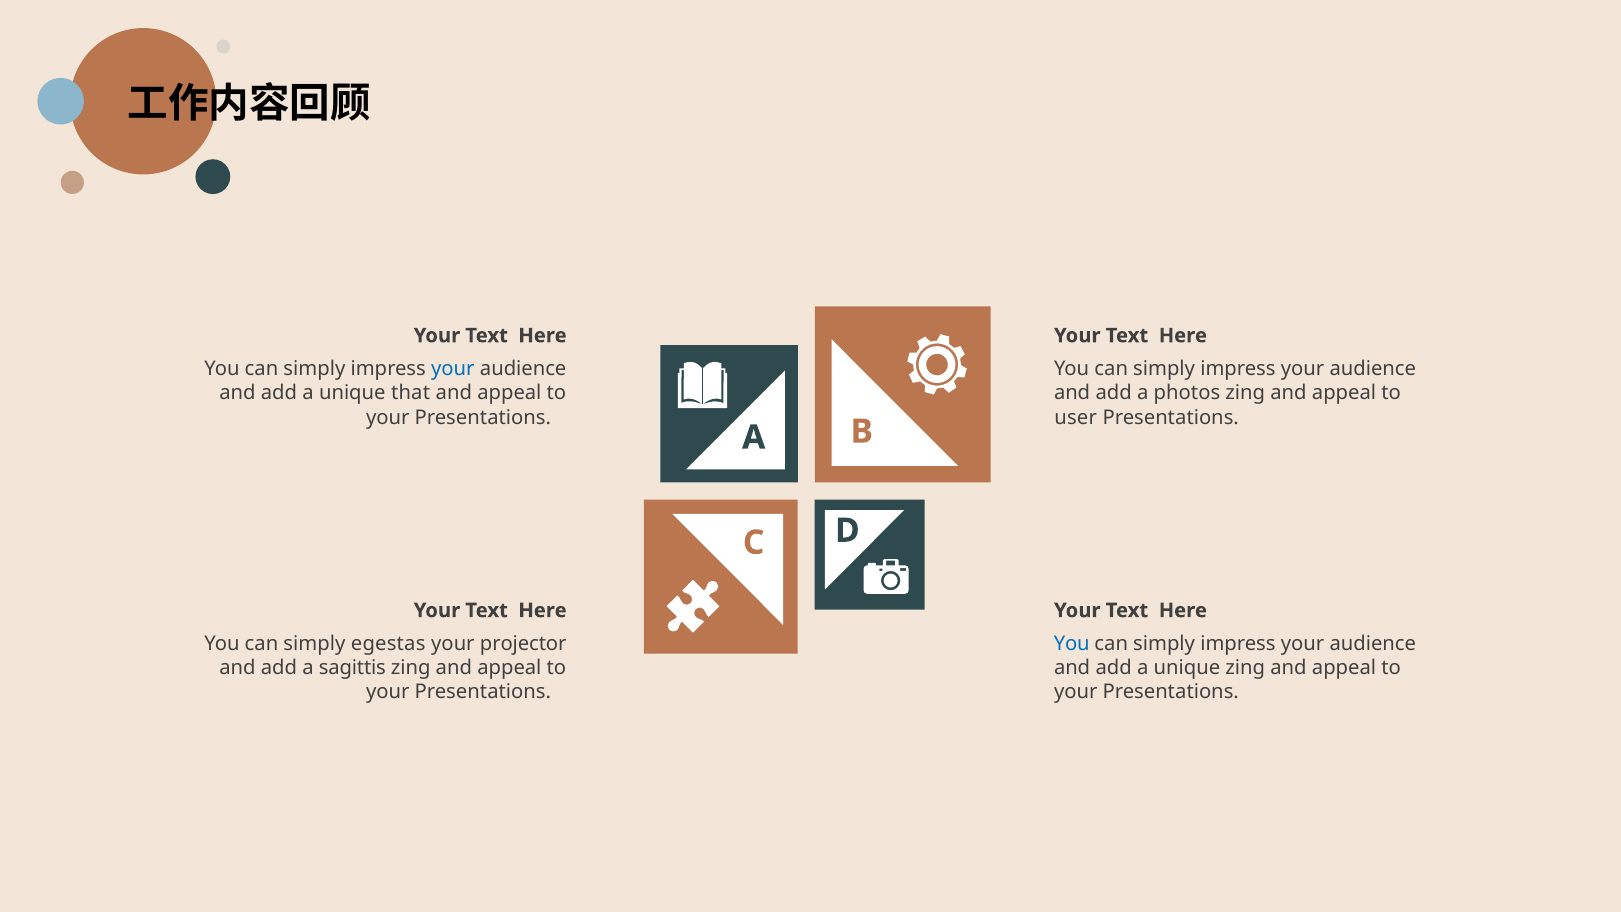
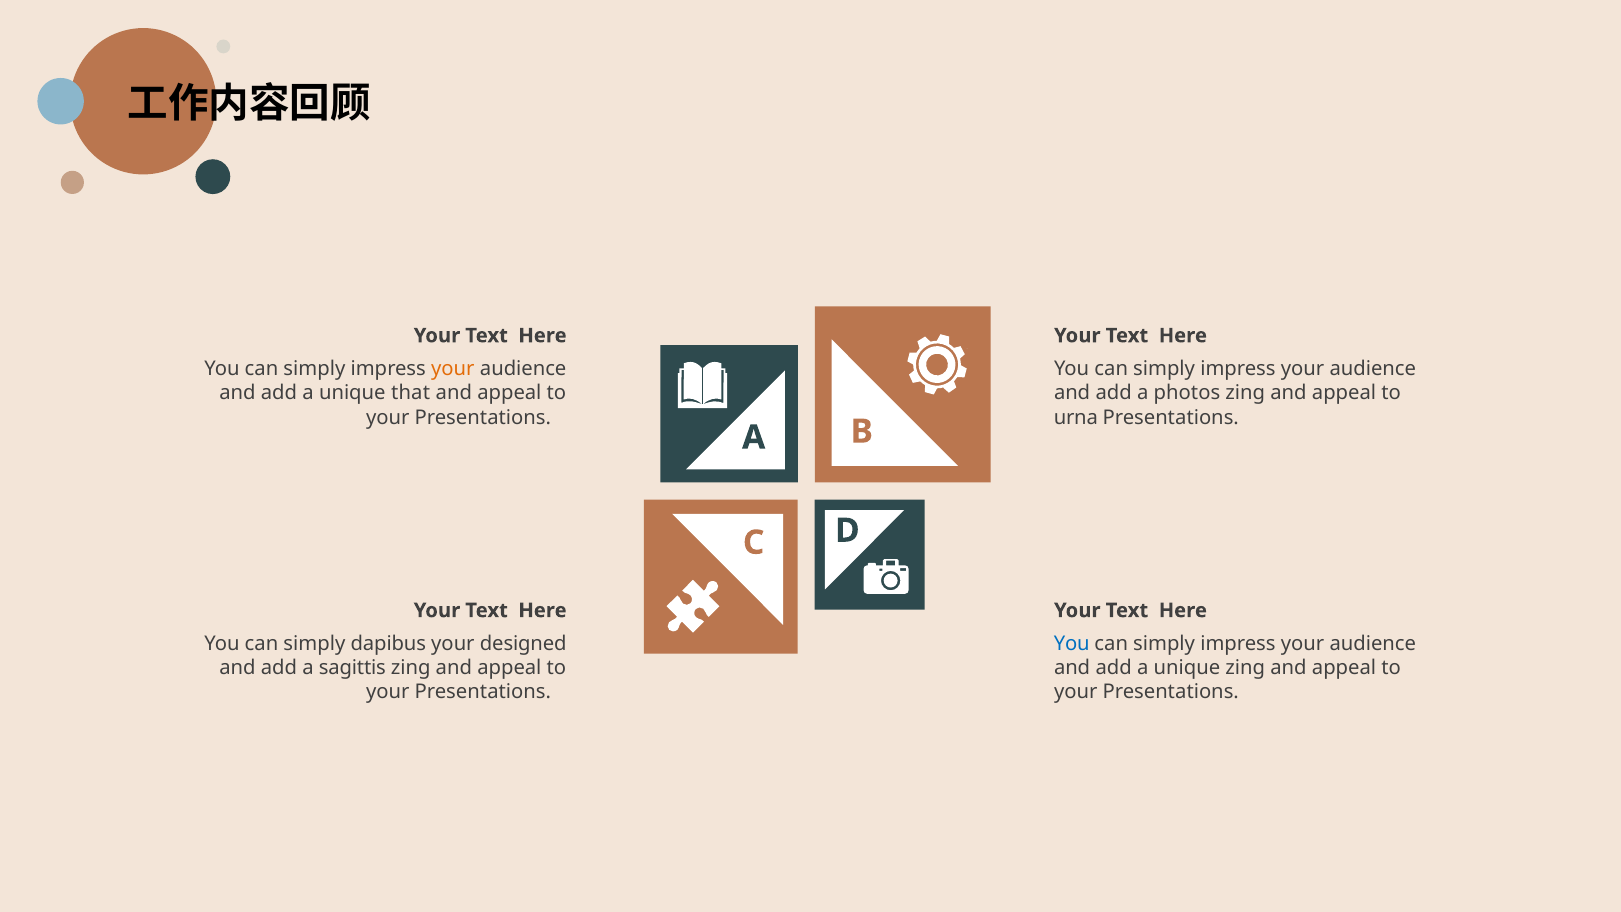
your at (453, 369) colour: blue -> orange
user: user -> urna
egestas: egestas -> dapibus
projector: projector -> designed
